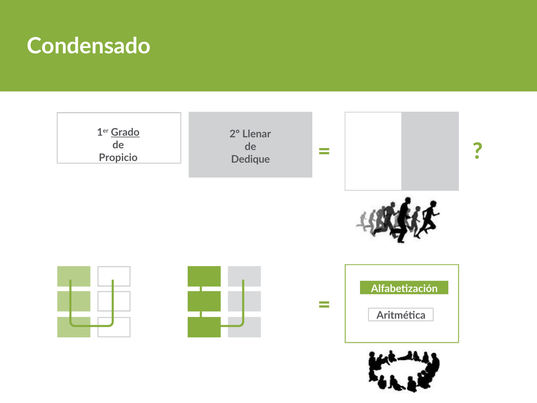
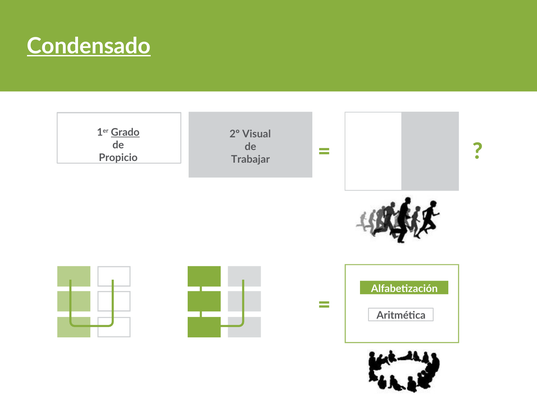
Condensado underline: none -> present
Llenar: Llenar -> Visual
Dedique: Dedique -> Trabajar
